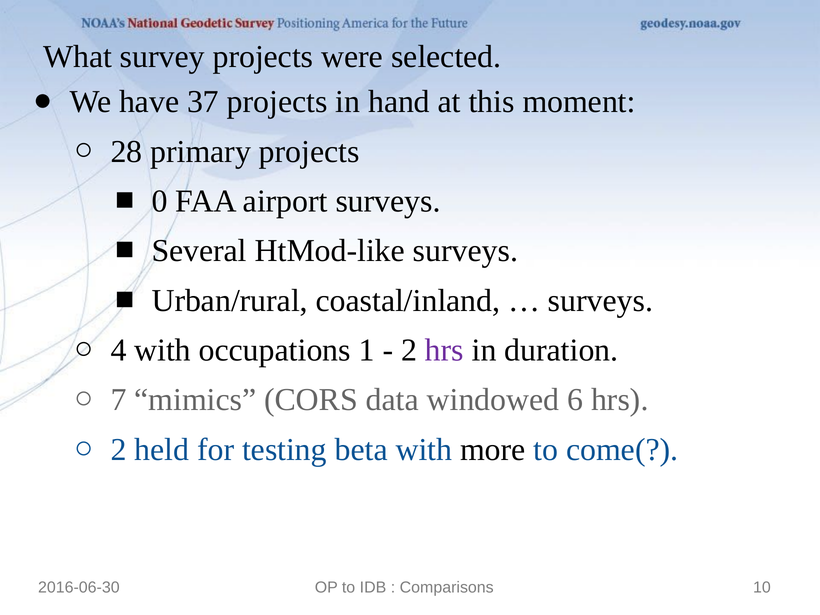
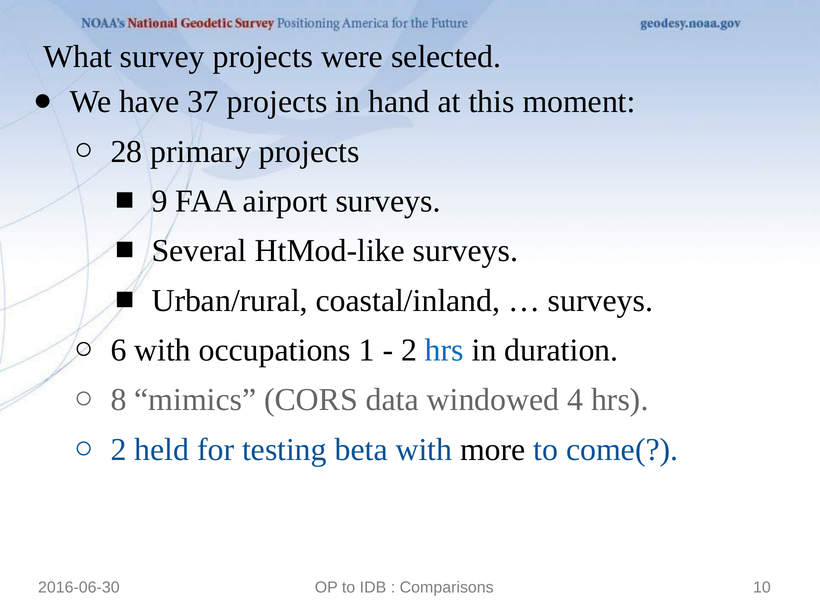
0: 0 -> 9
4: 4 -> 6
hrs at (444, 350) colour: purple -> blue
7: 7 -> 8
6: 6 -> 4
